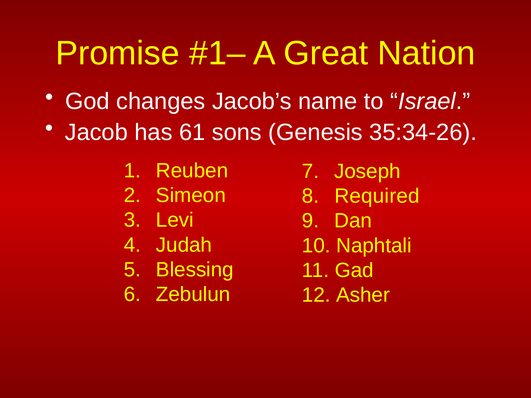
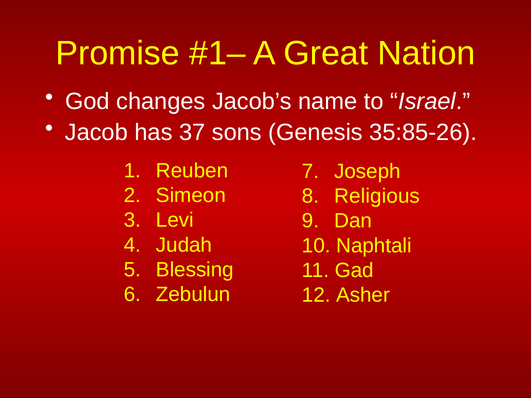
61: 61 -> 37
35:34-26: 35:34-26 -> 35:85-26
Required: Required -> Religious
